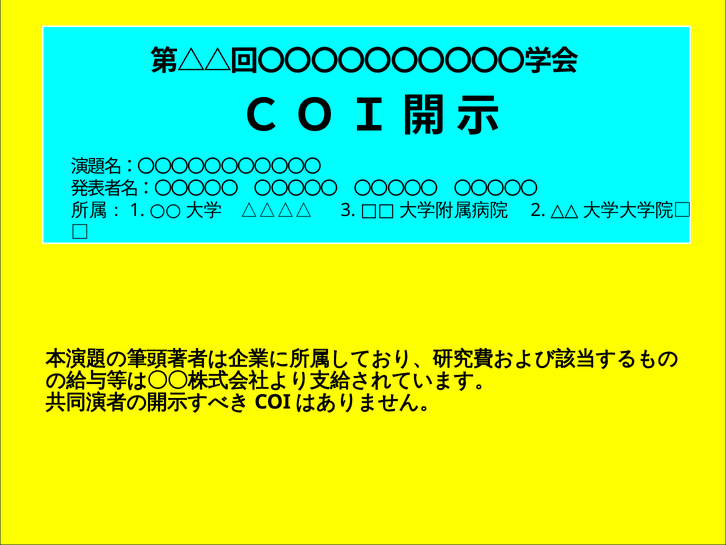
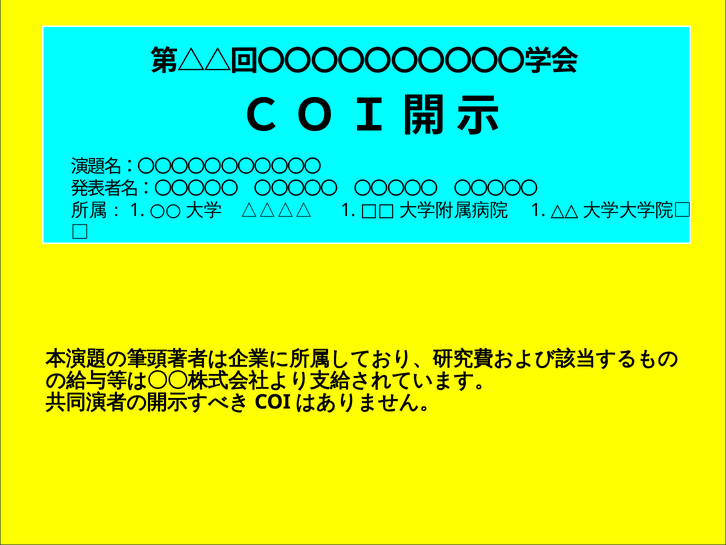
3 at (348, 210): 3 -> 1
2 at (538, 210): 2 -> 1
